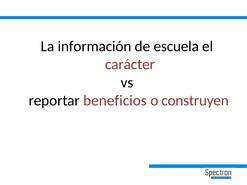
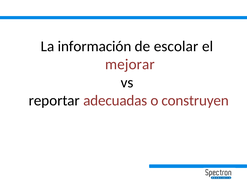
escuela: escuela -> escolar
carácter: carácter -> mejorar
beneficios: beneficios -> adecuadas
